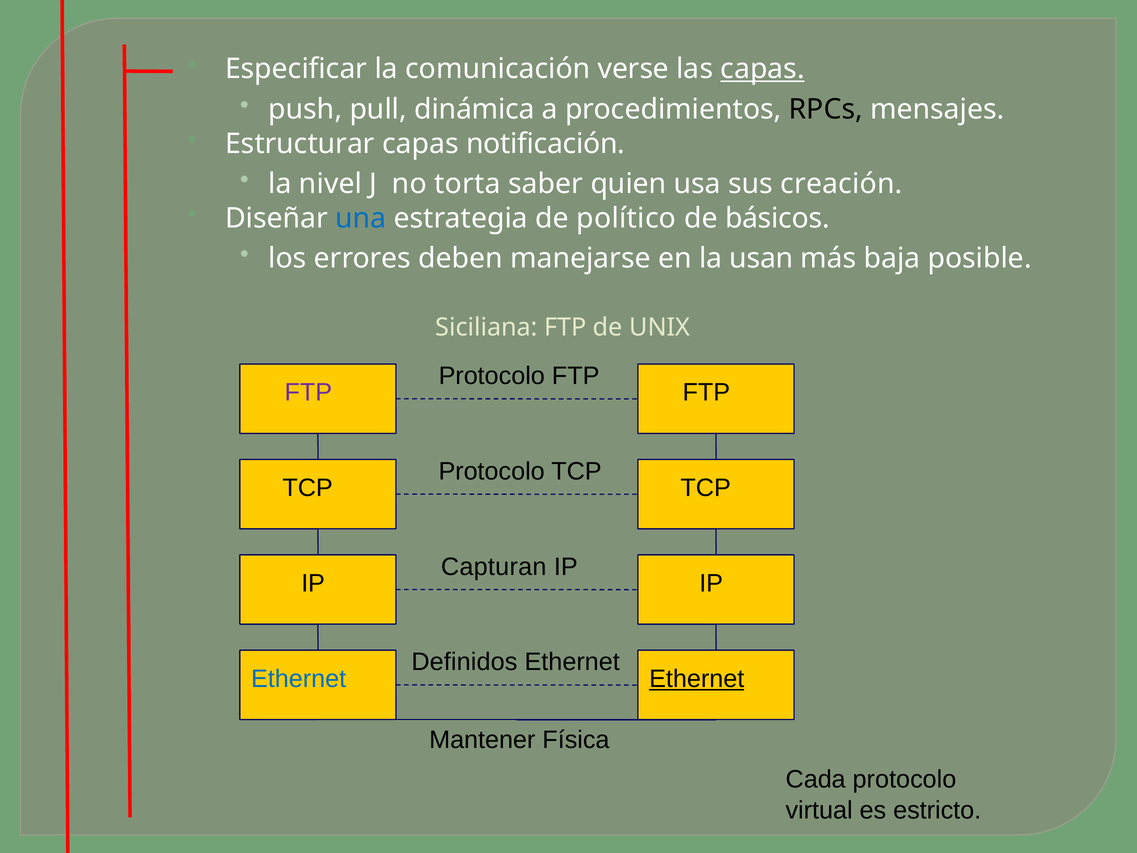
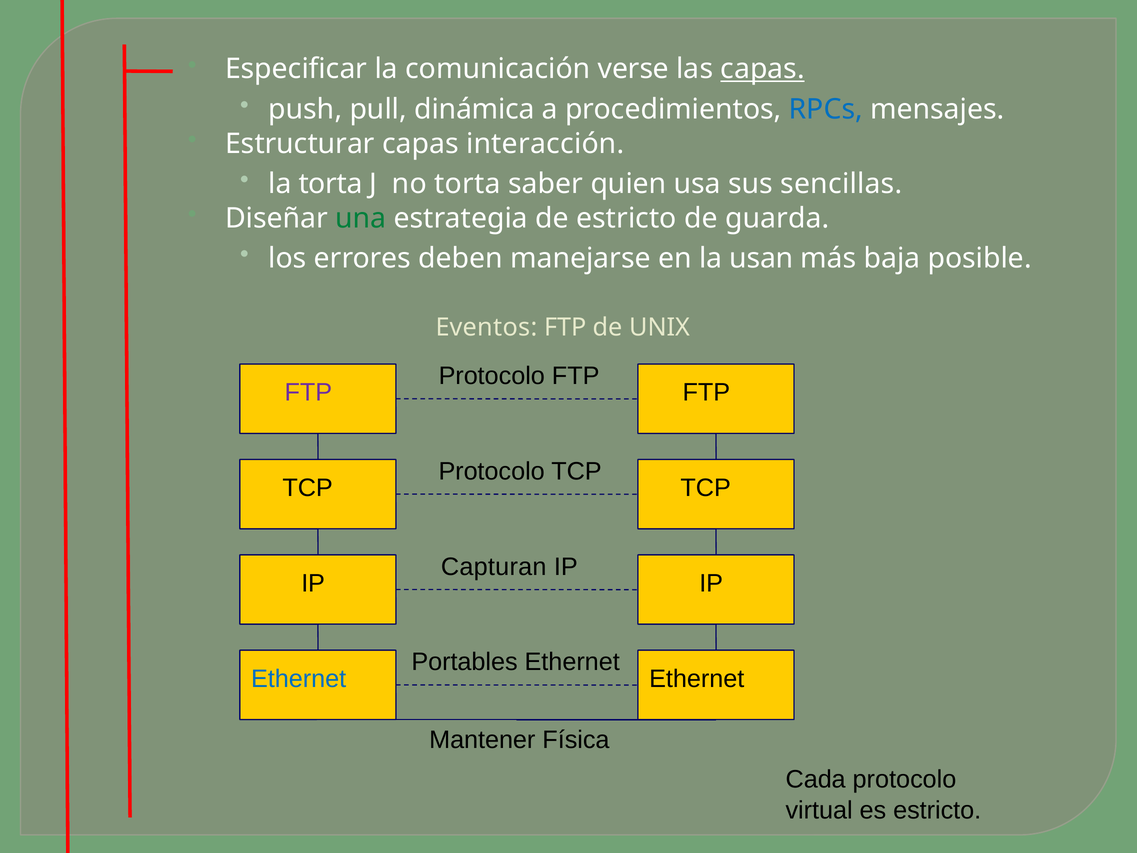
RPCs colour: black -> blue
notificación: notificación -> interacción
la nivel: nivel -> torta
creación: creación -> sencillas
una colour: blue -> green
de político: político -> estricto
básicos: básicos -> guarda
Siciliana: Siciliana -> Eventos
Definidos: Definidos -> Portables
Ethernet at (697, 679) underline: present -> none
